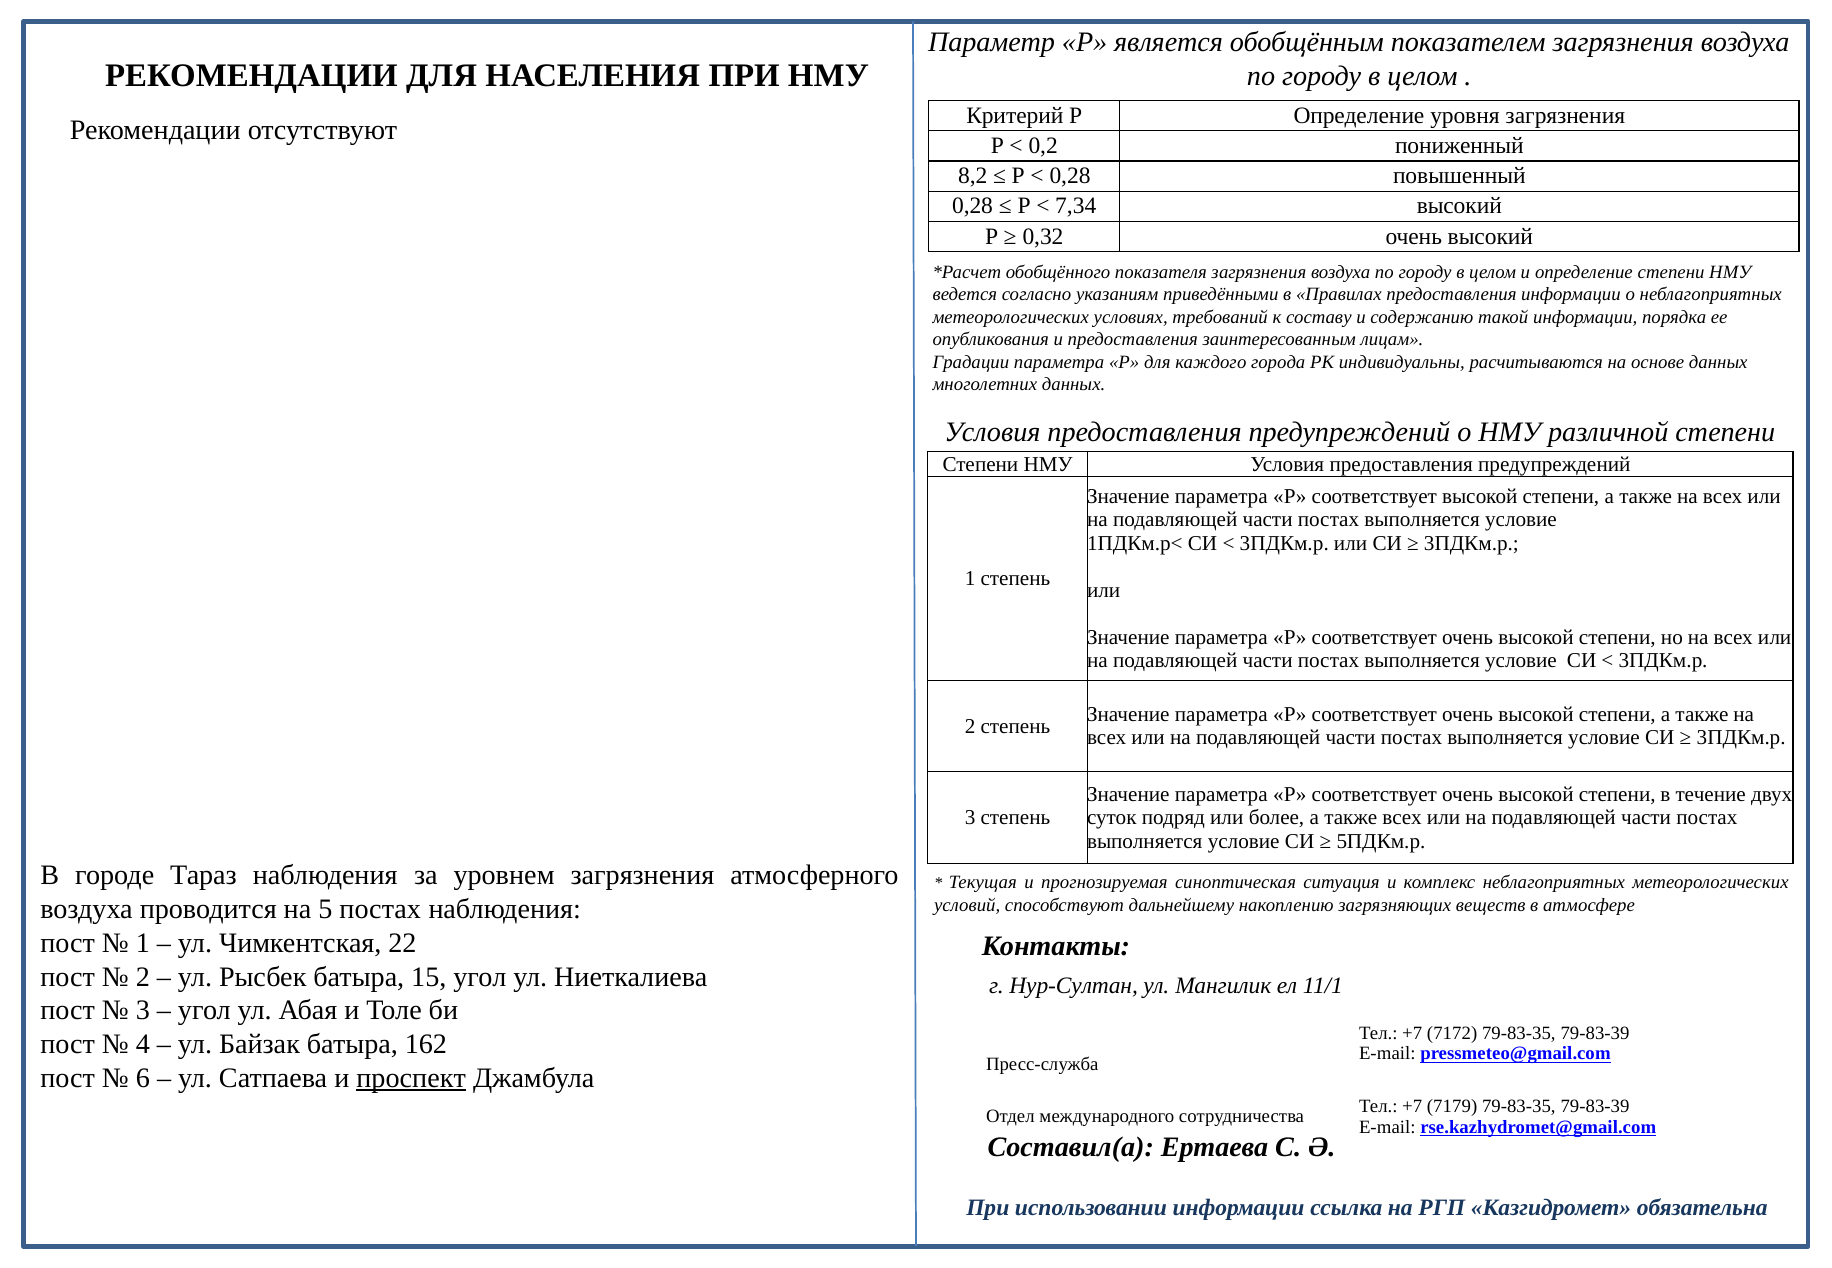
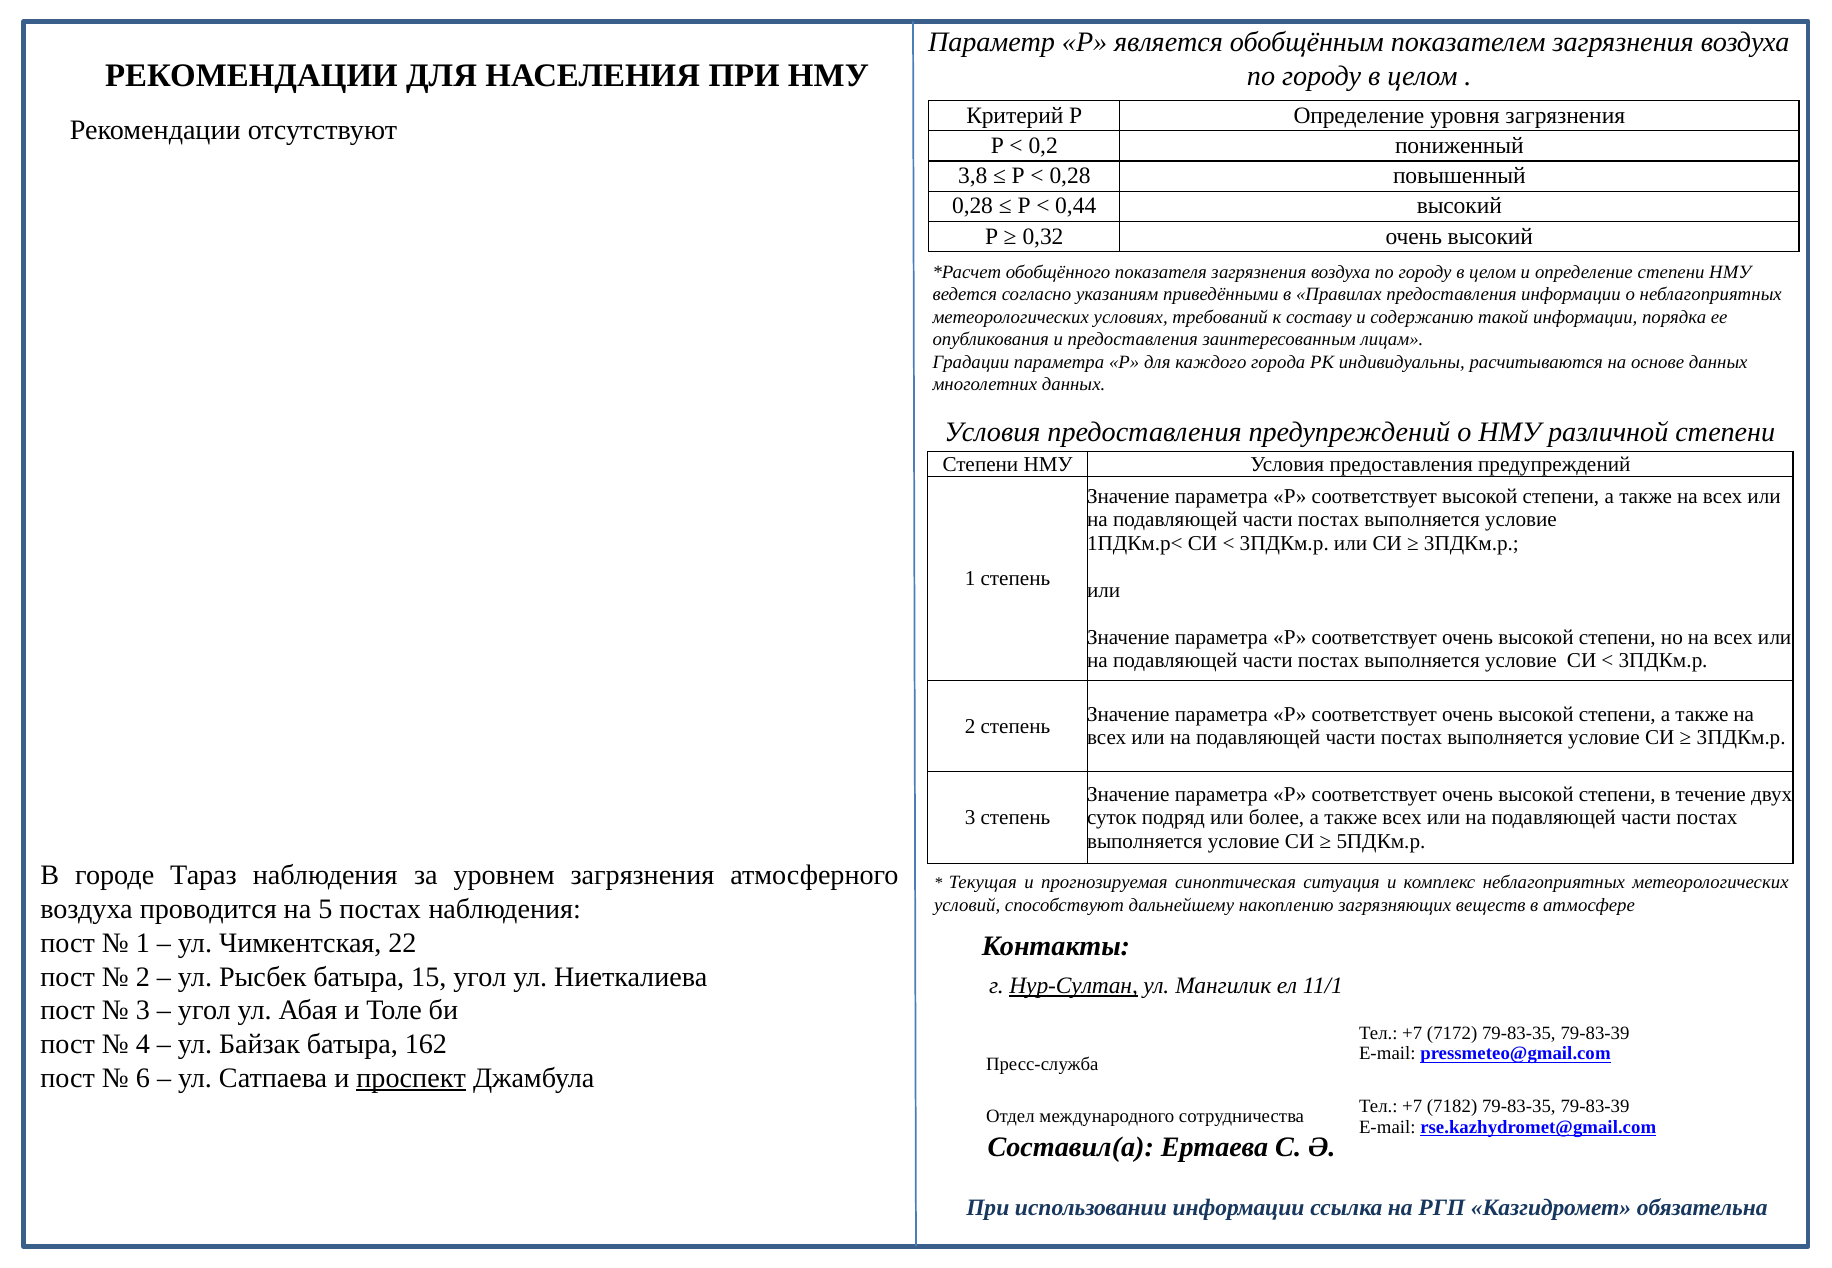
8,2: 8,2 -> 3,8
7,34: 7,34 -> 0,44
Нур-Султан underline: none -> present
7179: 7179 -> 7182
